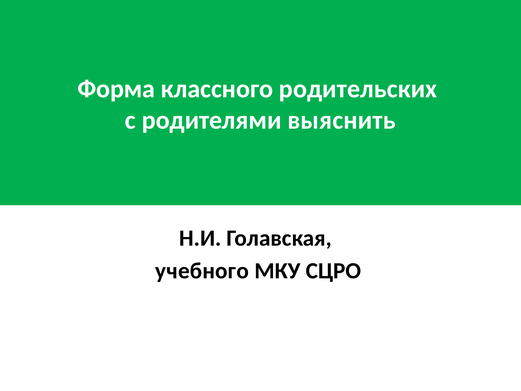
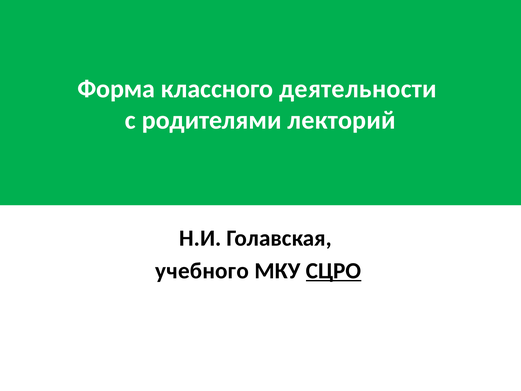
родительских: родительских -> деятельности
выяснить: выяснить -> лекторий
СЦРО underline: none -> present
